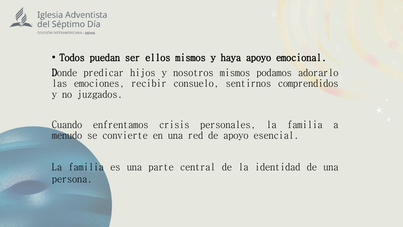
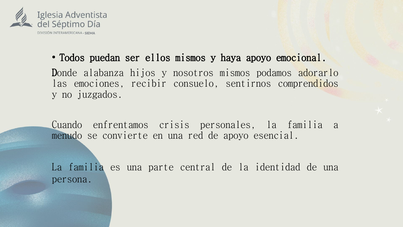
predicar: predicar -> alabanza
